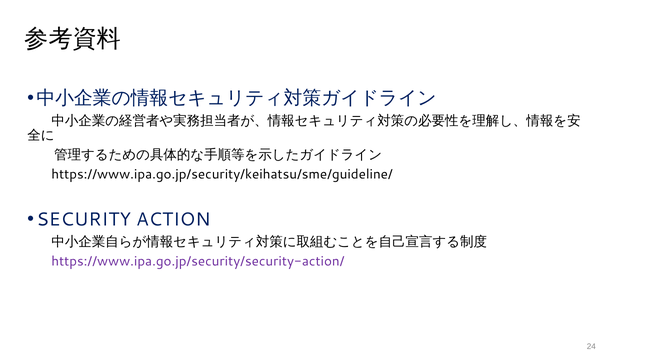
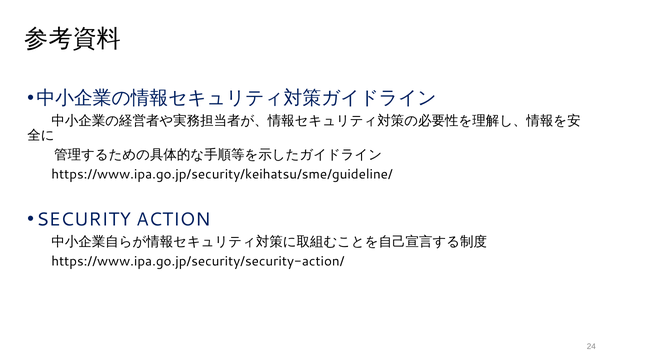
https://www.ipa.go.jp/security/security-action/ colour: purple -> black
